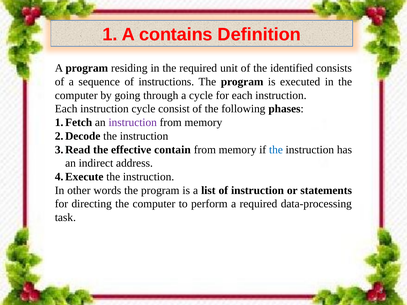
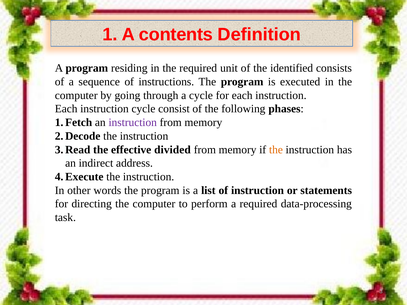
contains: contains -> contents
contain: contain -> divided
the at (276, 150) colour: blue -> orange
